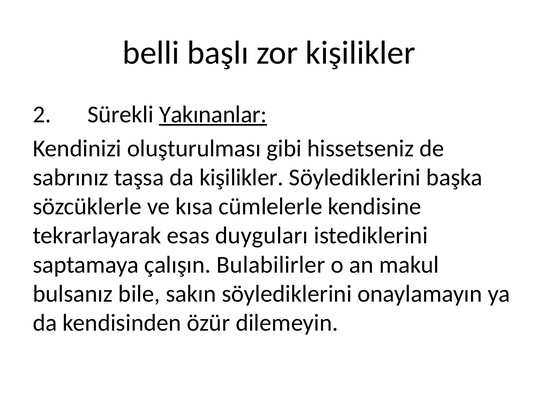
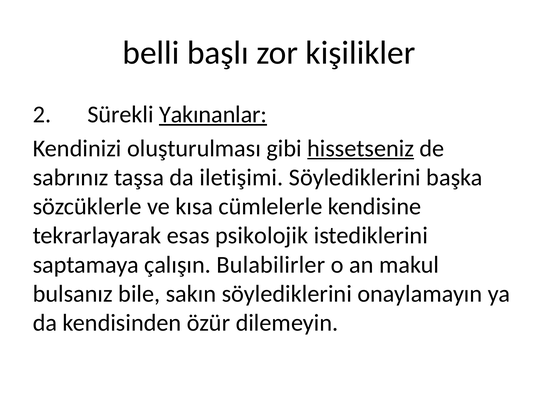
hissetseniz underline: none -> present
da kişilikler: kişilikler -> iletişimi
duyguları: duyguları -> psikolojik
